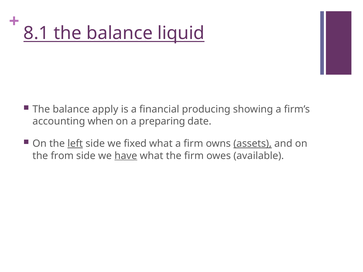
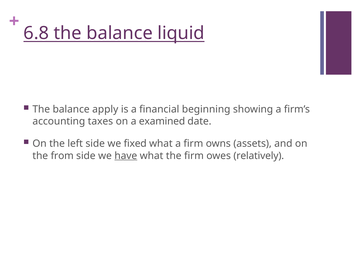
8.1: 8.1 -> 6.8
producing: producing -> beginning
when: when -> taxes
preparing: preparing -> examined
left underline: present -> none
assets underline: present -> none
available: available -> relatively
